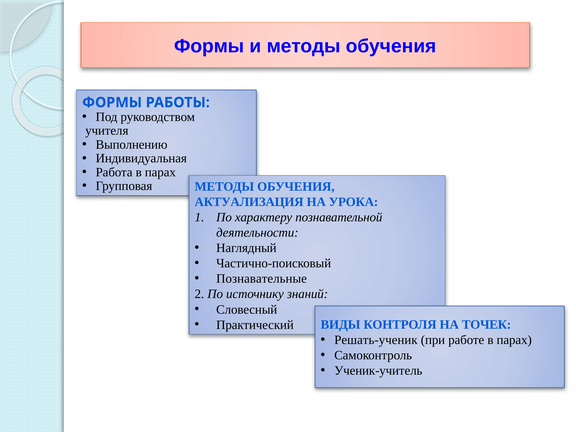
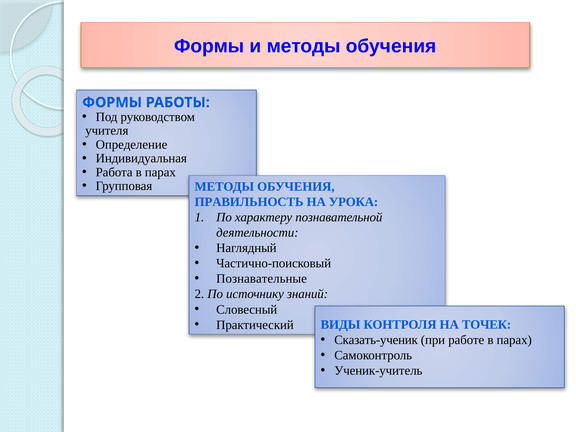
Выполнению: Выполнению -> Определение
АКТУАЛИЗАЦИЯ: АКТУАЛИЗАЦИЯ -> ПРАВИЛЬНОСТЬ
Решать-ученик: Решать-ученик -> Сказать-ученик
